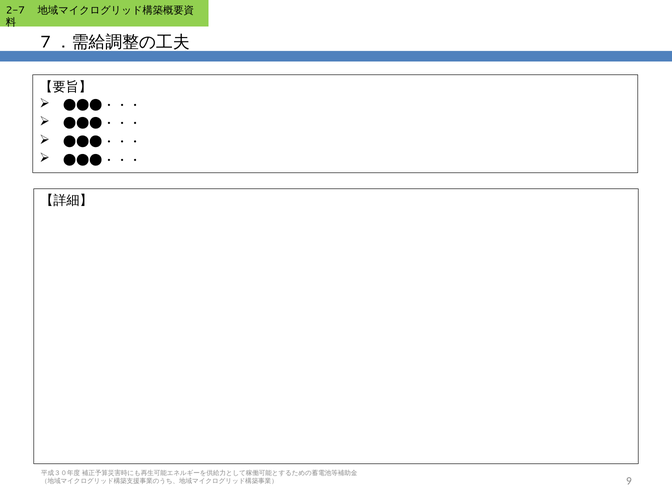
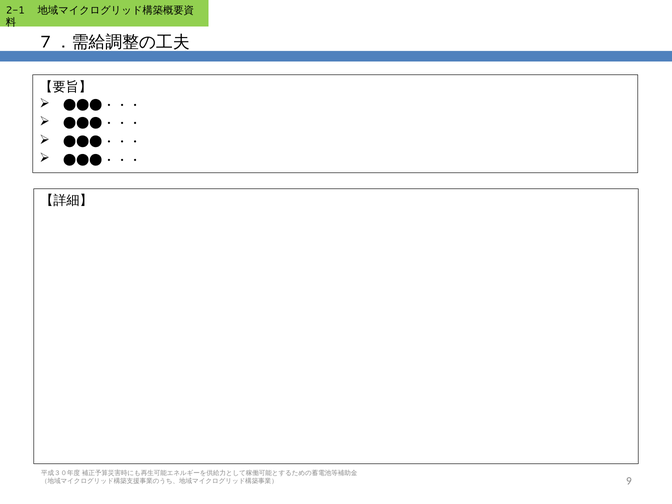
2-7: 2-7 -> 2-1
